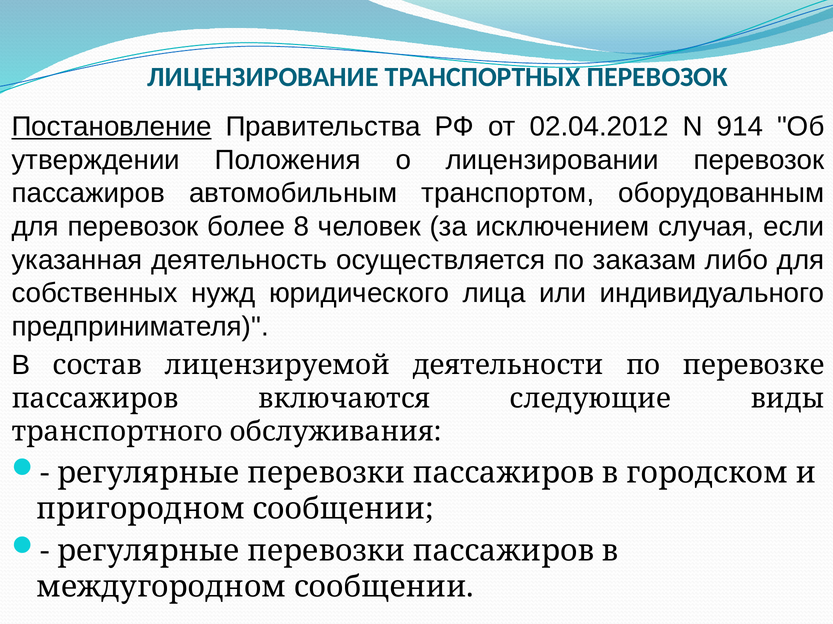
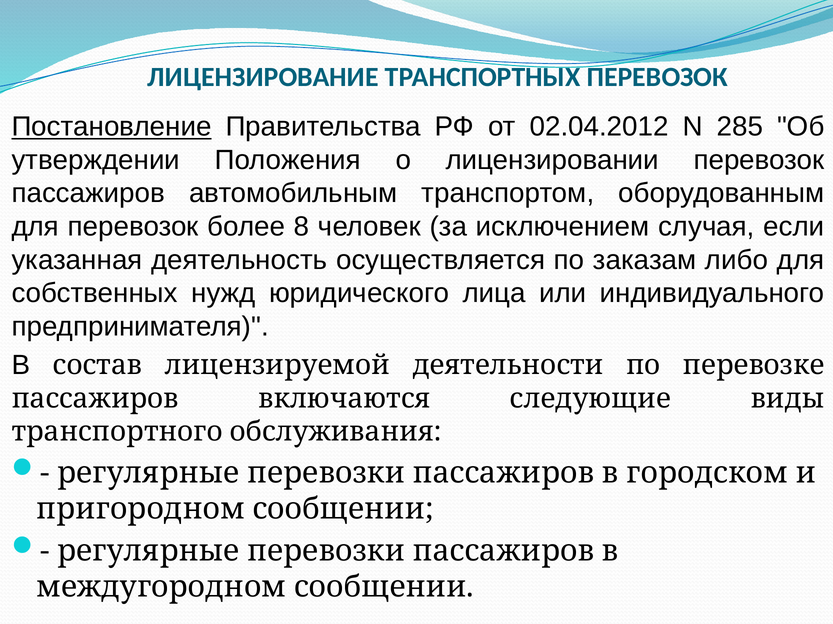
914: 914 -> 285
